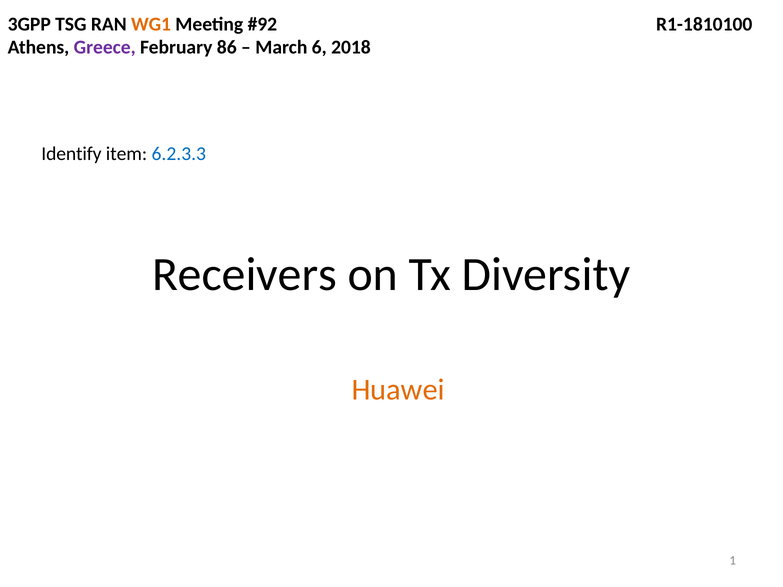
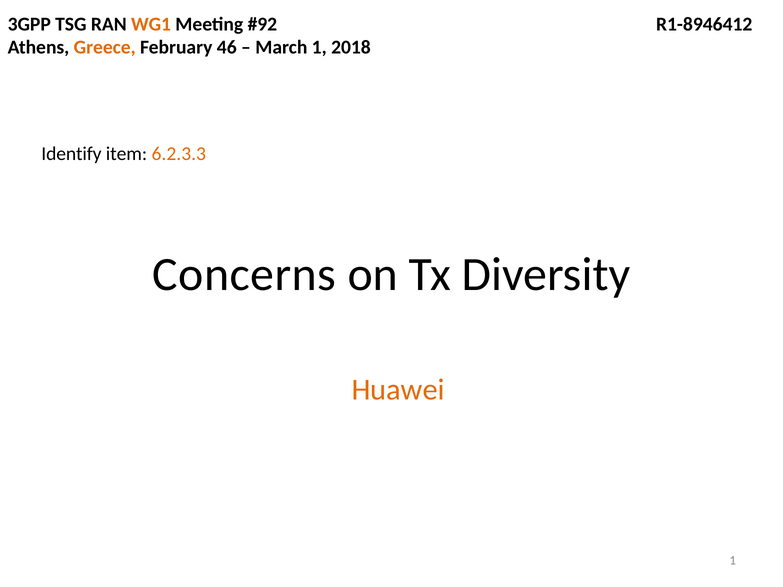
R1-1810100: R1-1810100 -> R1-8946412
Greece colour: purple -> orange
86: 86 -> 46
March 6: 6 -> 1
6.2.3.3 colour: blue -> orange
Receivers: Receivers -> Concerns
